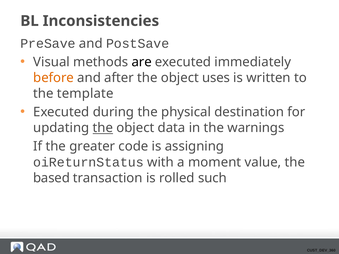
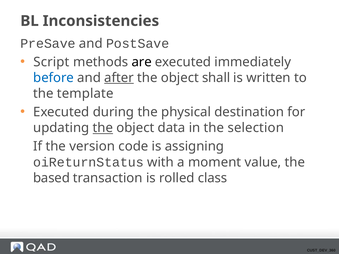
Visual: Visual -> Script
before colour: orange -> blue
after underline: none -> present
uses: uses -> shall
warnings: warnings -> selection
greater: greater -> version
such: such -> class
